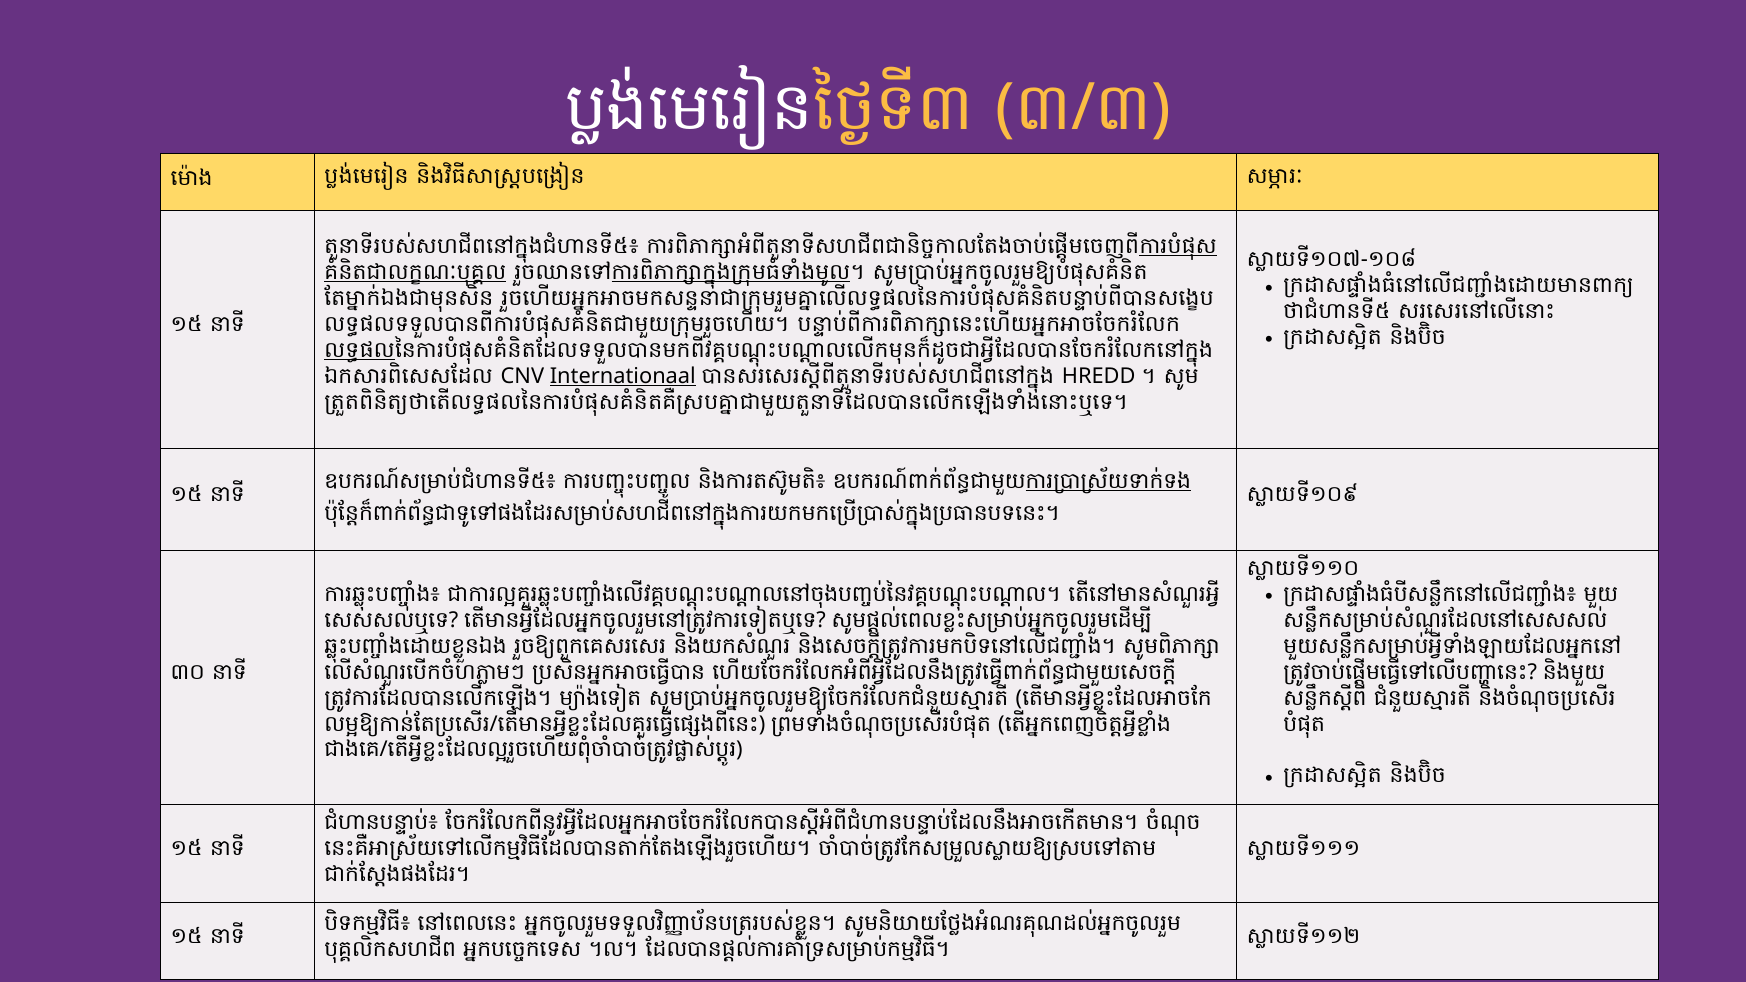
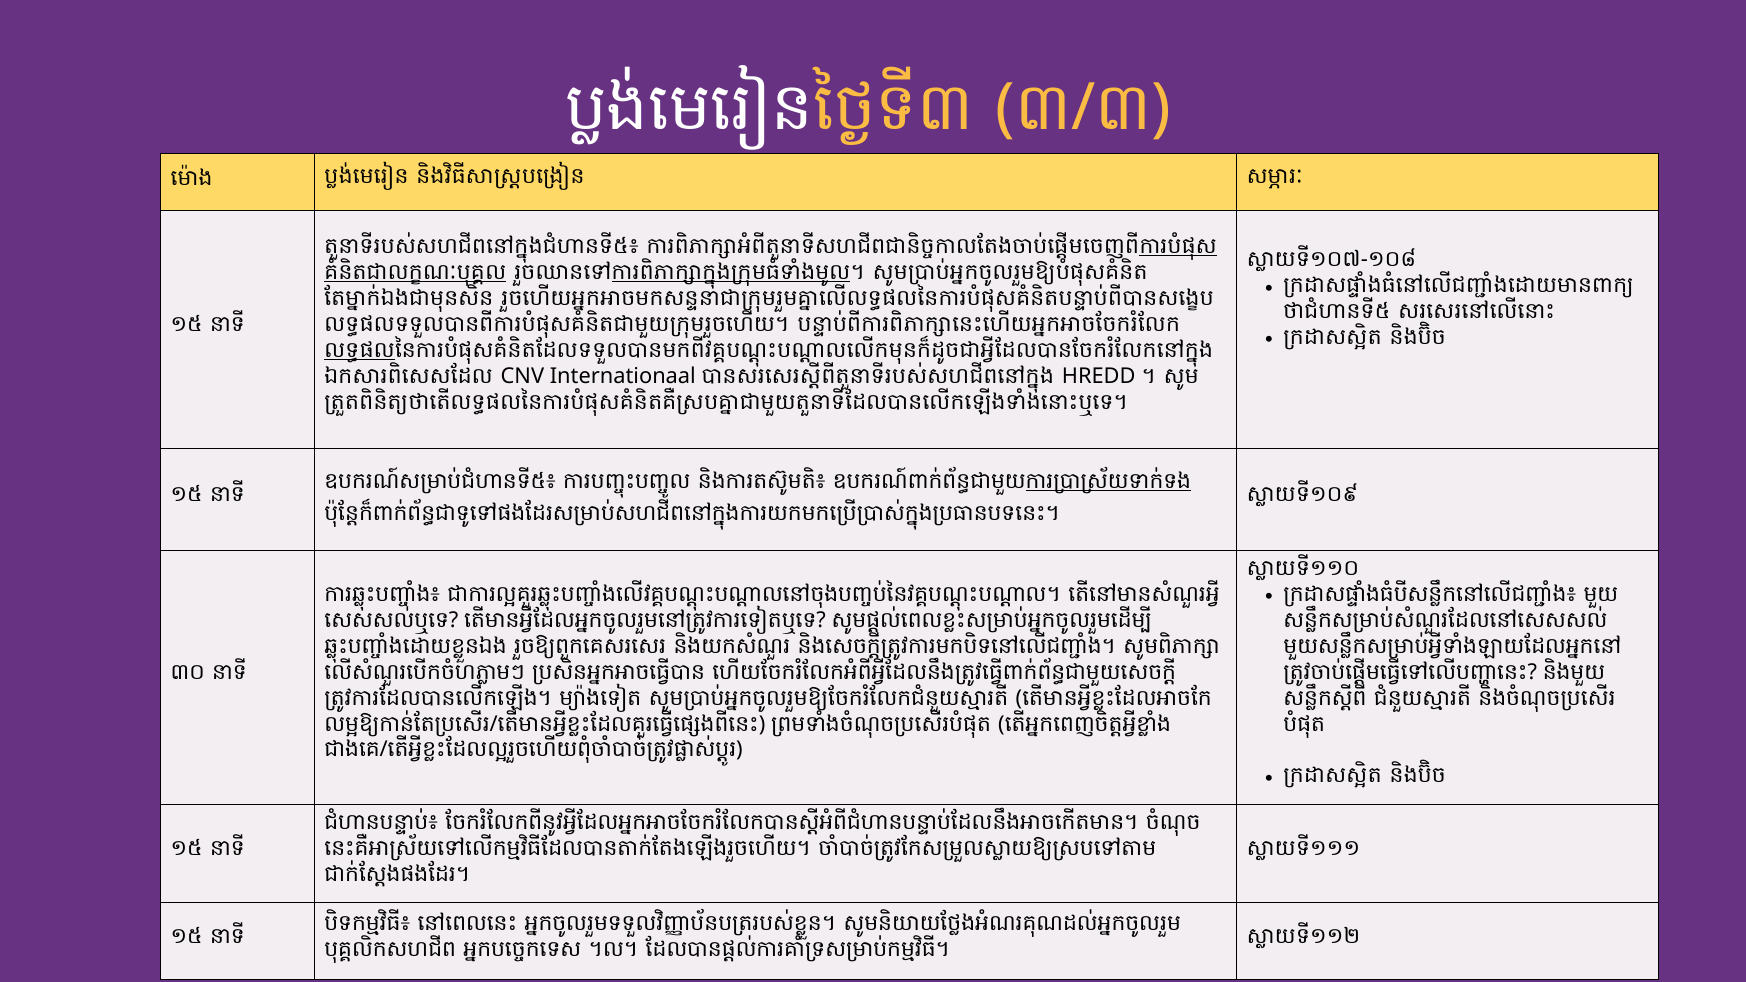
Internationaal underline: present -> none
